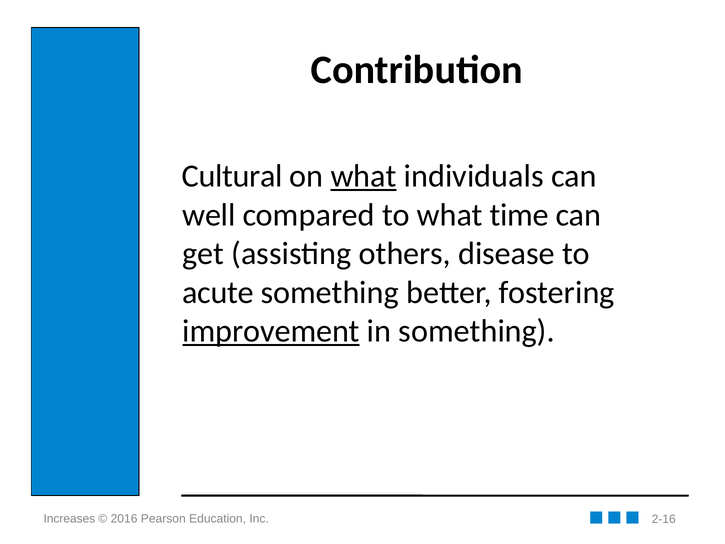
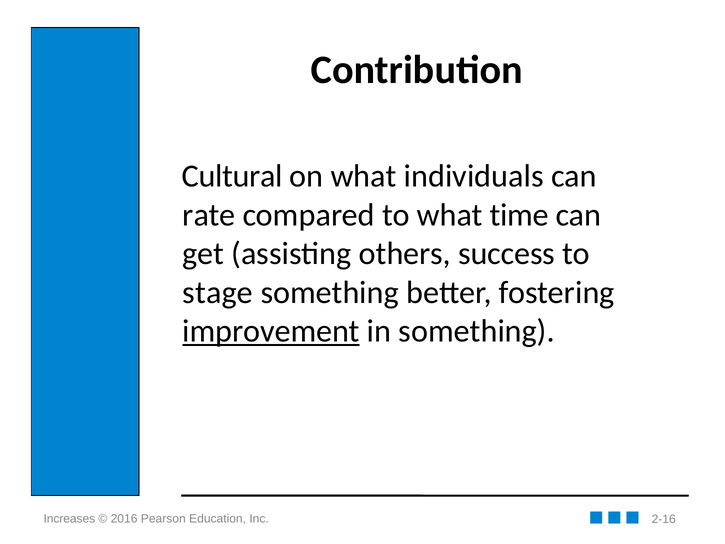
what at (363, 176) underline: present -> none
well: well -> rate
disease: disease -> success
acute: acute -> stage
